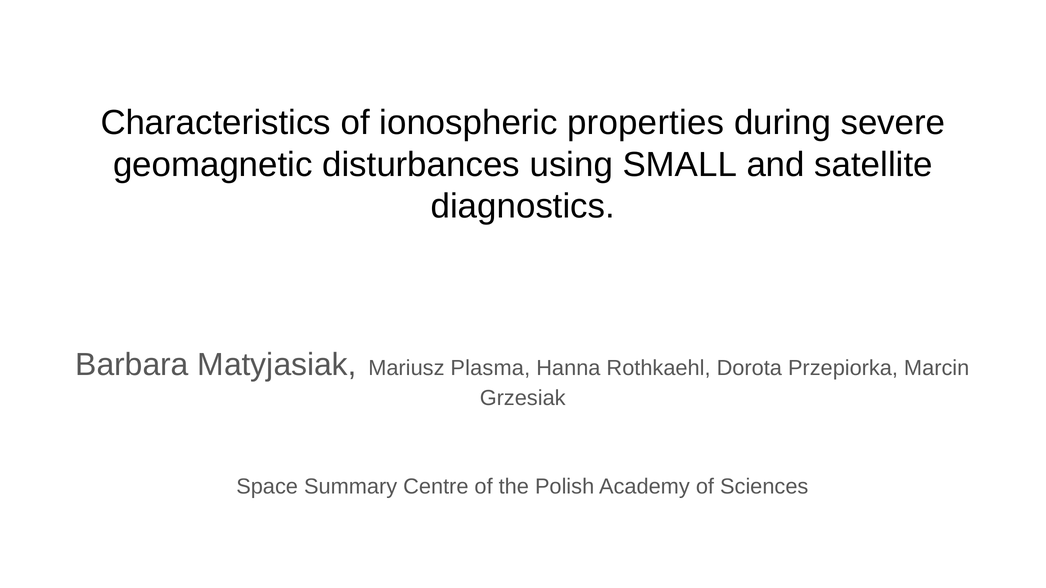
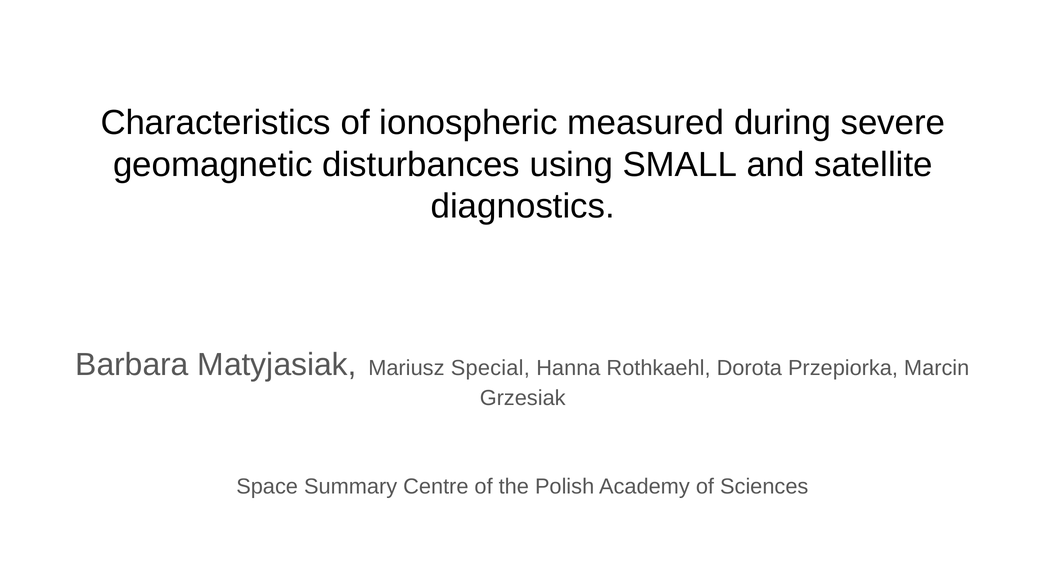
properties: properties -> measured
Plasma: Plasma -> Special
